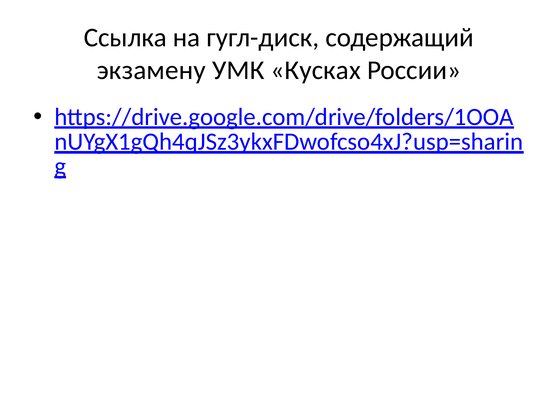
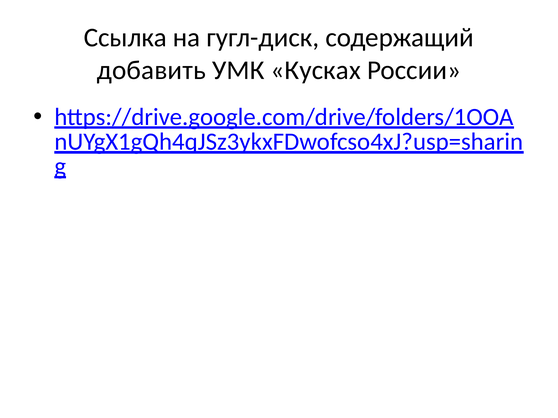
экзамену: экзамену -> добавить
